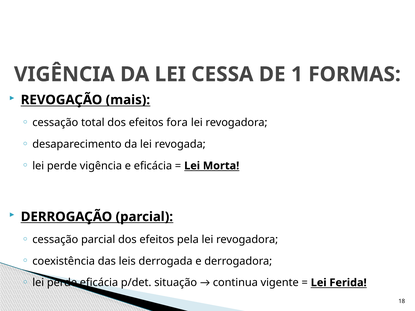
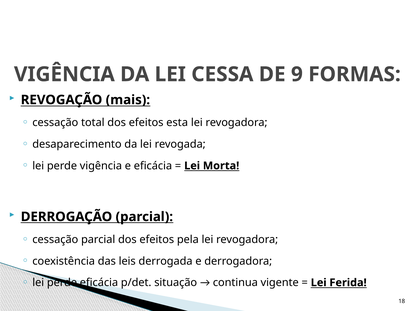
1: 1 -> 9
fora: fora -> esta
